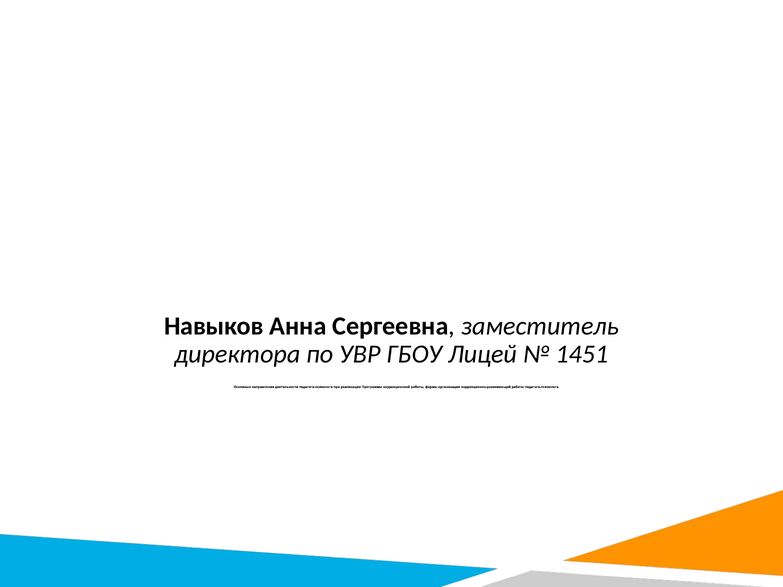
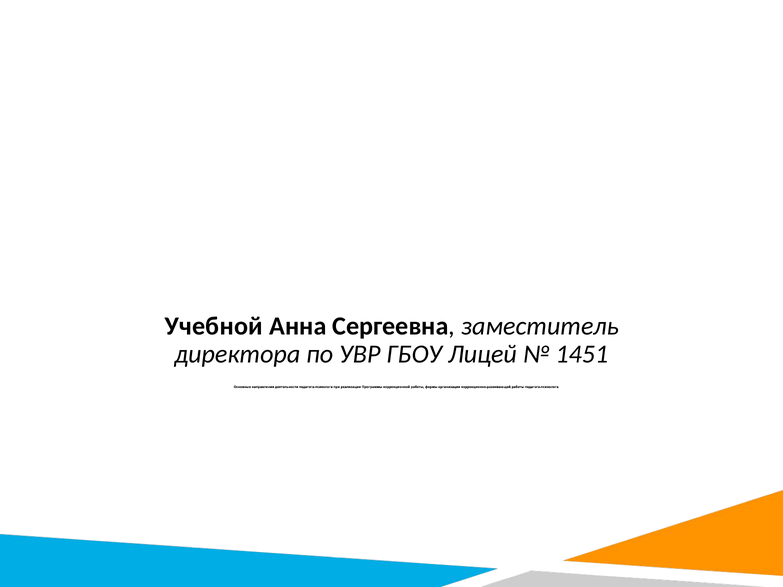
Навыков: Навыков -> Учебной
